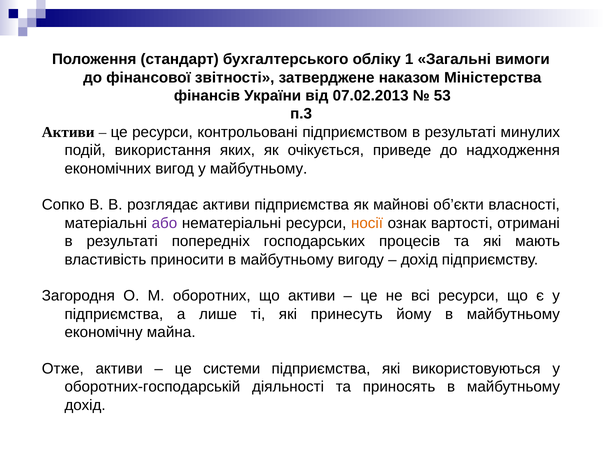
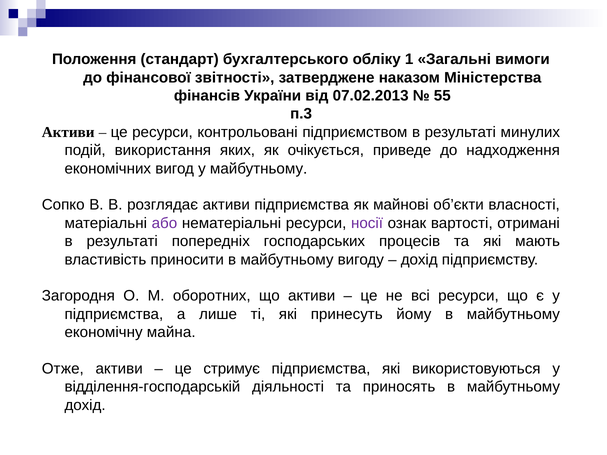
53: 53 -> 55
носії colour: orange -> purple
системи: системи -> стримує
оборотних-господарській: оборотних-господарській -> вiддiлення-господарській
